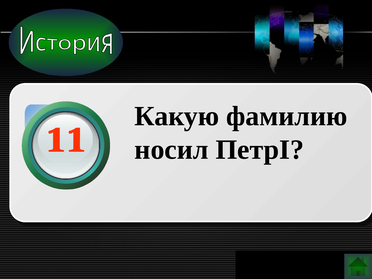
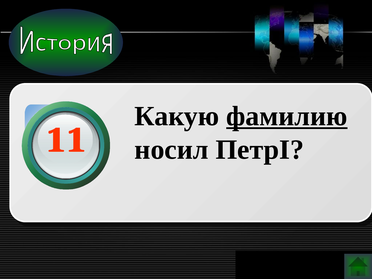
фамилию underline: none -> present
